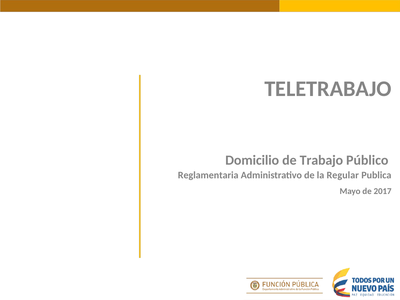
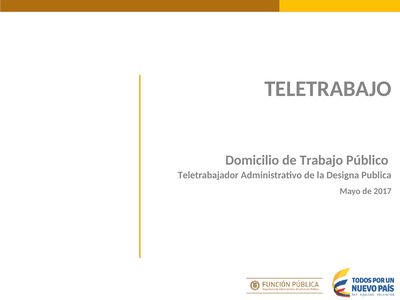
Reglamentaria: Reglamentaria -> Teletrabajador
Regular: Regular -> Designa
